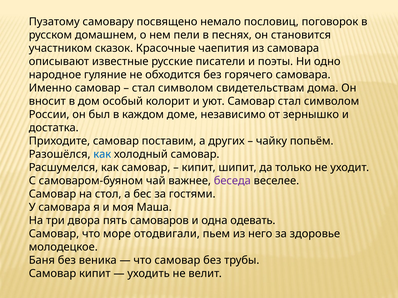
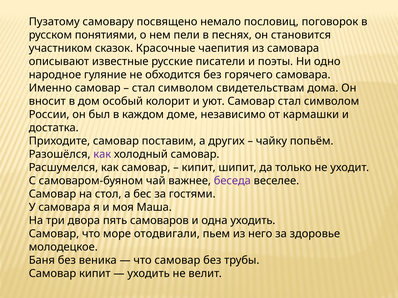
домашнем: домашнем -> понятиями
зернышко: зернышко -> кармашки
как at (102, 155) colour: blue -> purple
одна одевать: одевать -> уходить
